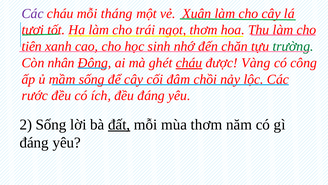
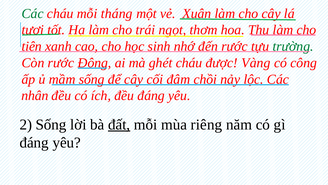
Các at (33, 13) colour: purple -> green
đến chăn: chăn -> rước
Còn nhân: nhân -> rước
cháu at (189, 63) underline: present -> none
rước: rước -> nhân
mùa thơm: thơm -> riêng
